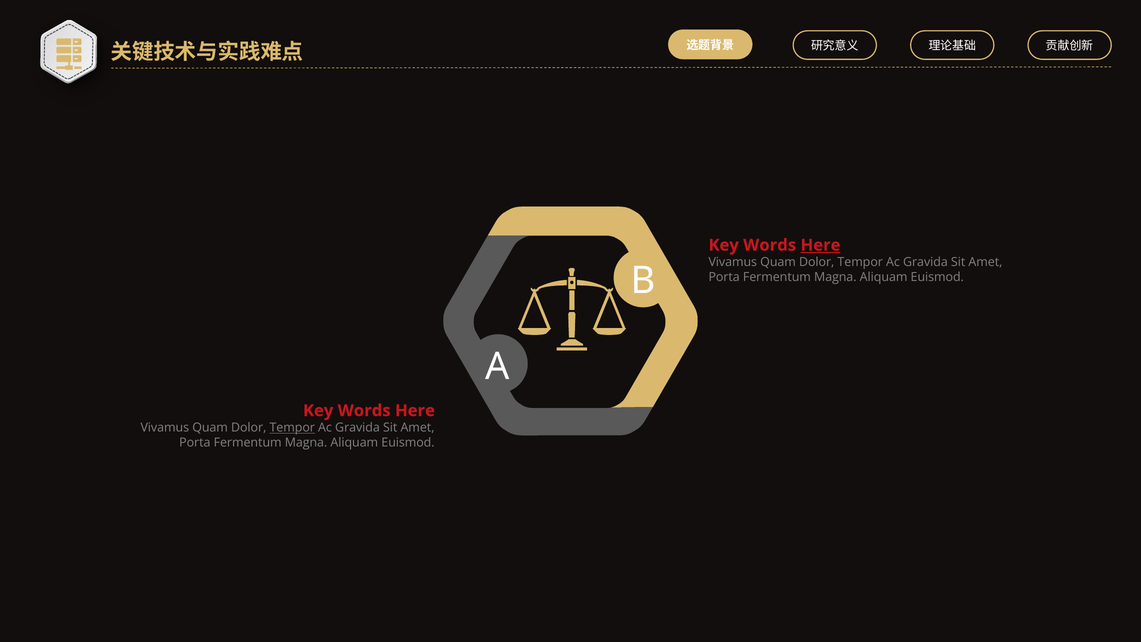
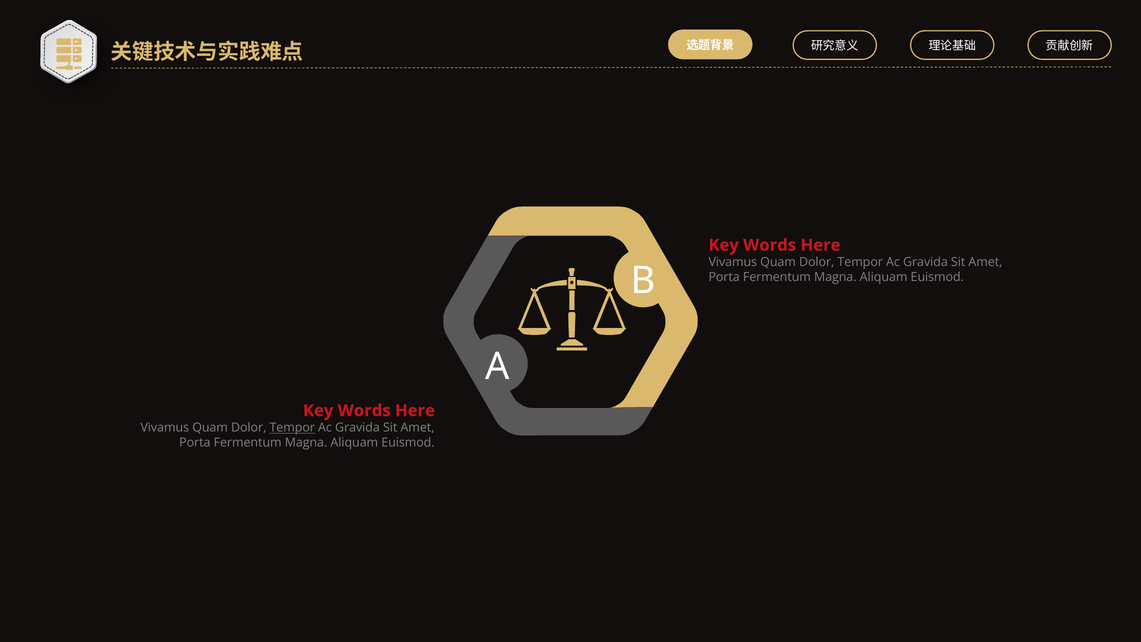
Here at (820, 245) underline: present -> none
